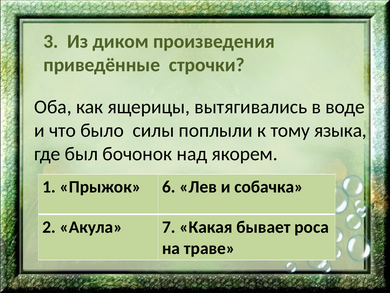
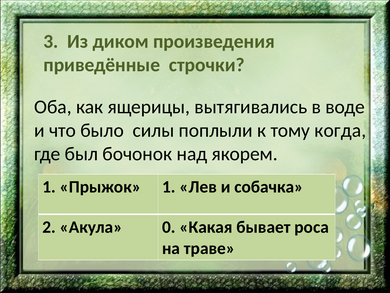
языка: языка -> когда
Прыжок 6: 6 -> 1
7: 7 -> 0
